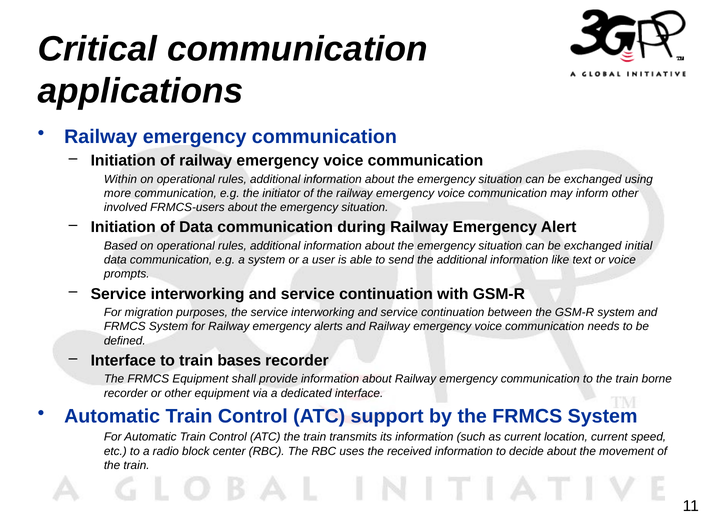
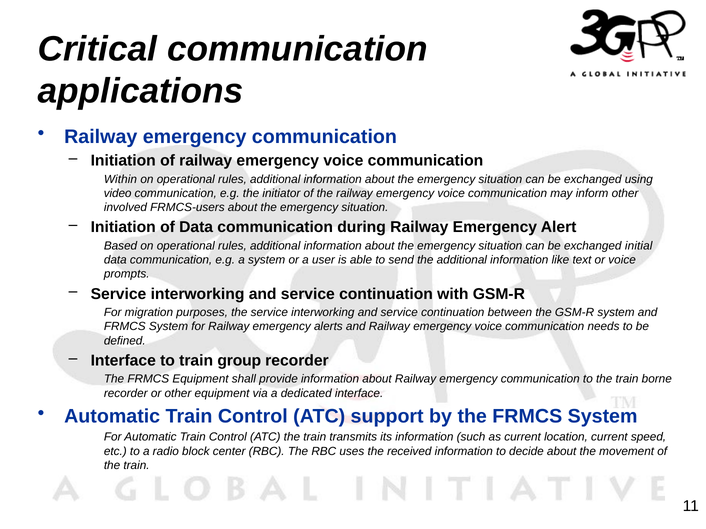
more: more -> video
bases: bases -> group
